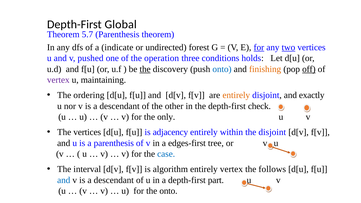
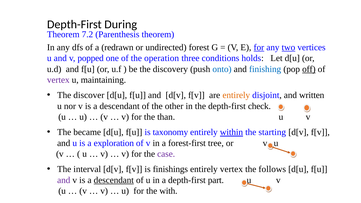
Global: Global -> During
5.7: 5.7 -> 7.2
indicate: indicate -> redrawn
pushed: pushed -> popped
the at (145, 69) underline: present -> none
finishing colour: orange -> blue
ordering: ordering -> discover
exactly: exactly -> written
only: only -> than
The vertices: vertices -> became
adjacency: adjacency -> taxonomy
within underline: none -> present
the disjoint: disjoint -> starting
a parenthesis: parenthesis -> exploration
edges-first: edges-first -> forest-first
case colour: blue -> purple
algorithm: algorithm -> finishings
and at (64, 180) colour: blue -> purple
descendant at (114, 180) underline: none -> present
the onto: onto -> with
